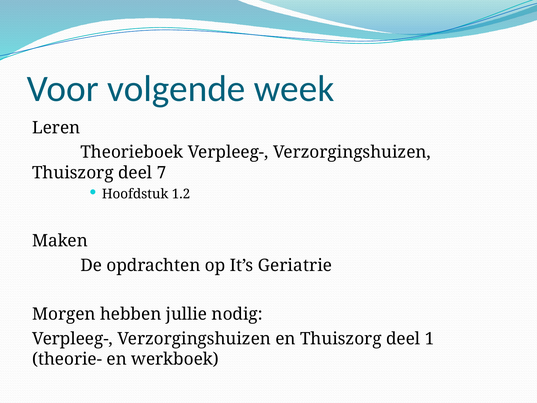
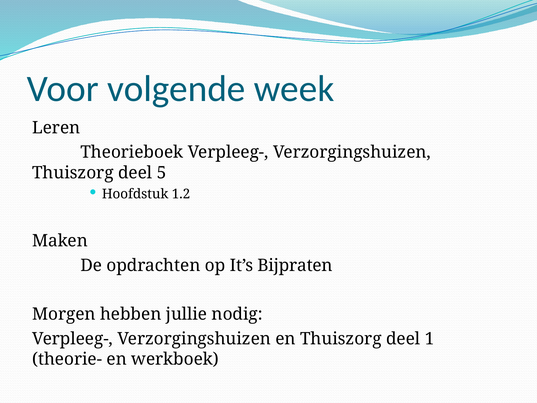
7: 7 -> 5
Geriatrie: Geriatrie -> Bijpraten
